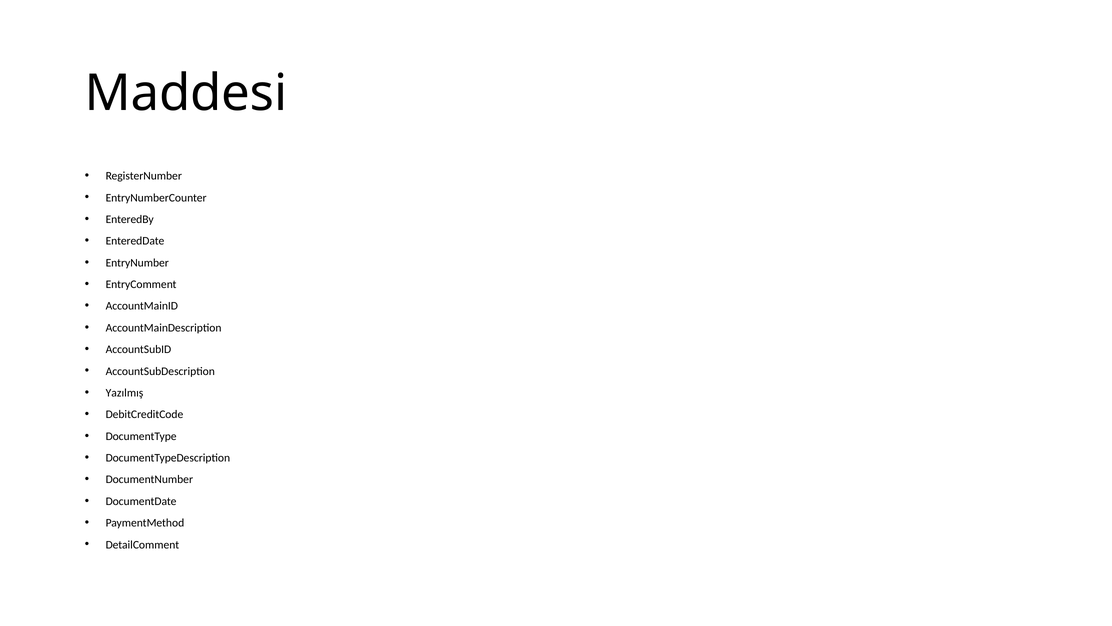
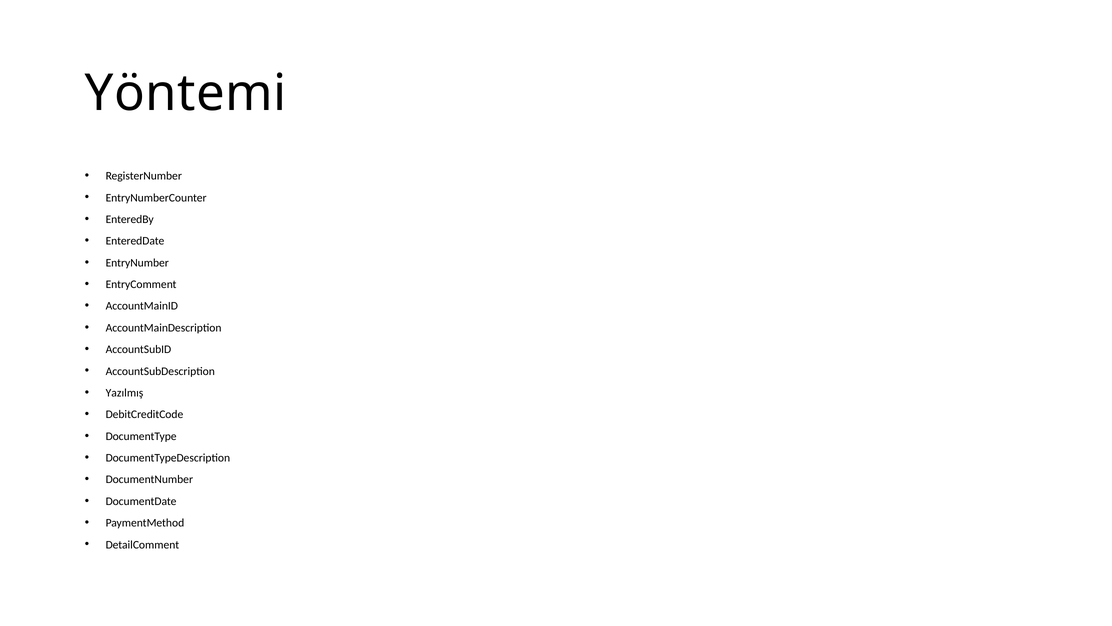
Maddesi: Maddesi -> Yöntemi
